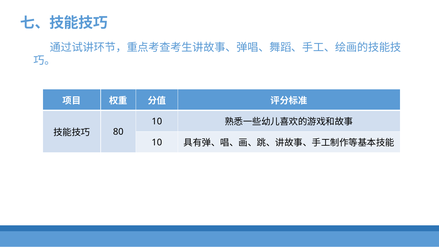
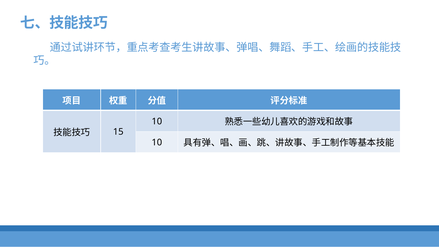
80: 80 -> 15
